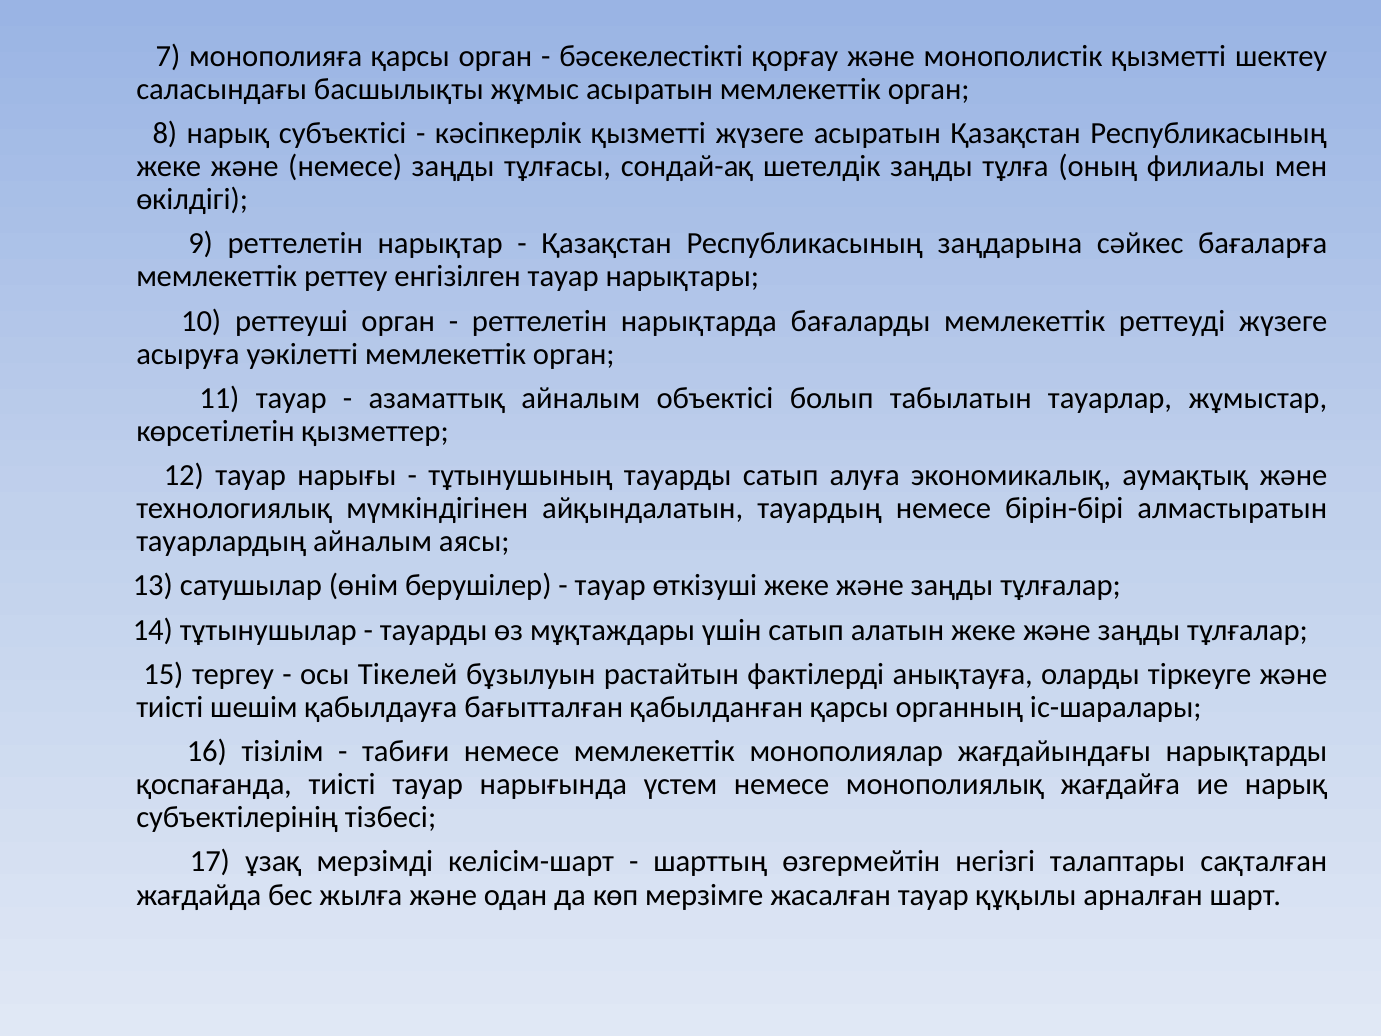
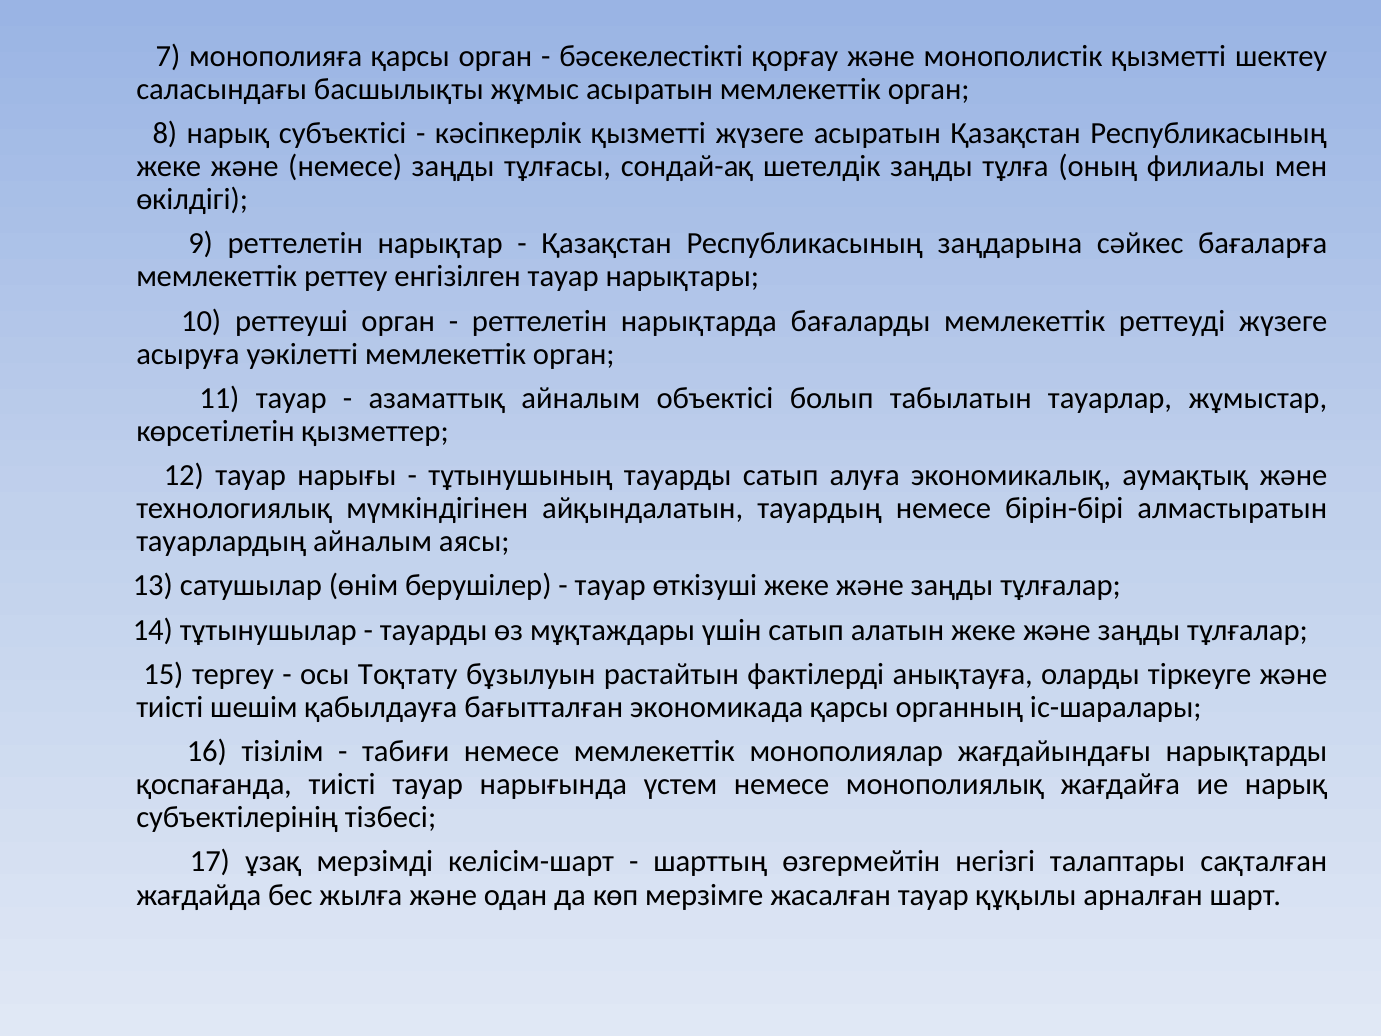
Тікелей: Тікелей -> Тоқтату
қабылданған: қабылданған -> экономикада
